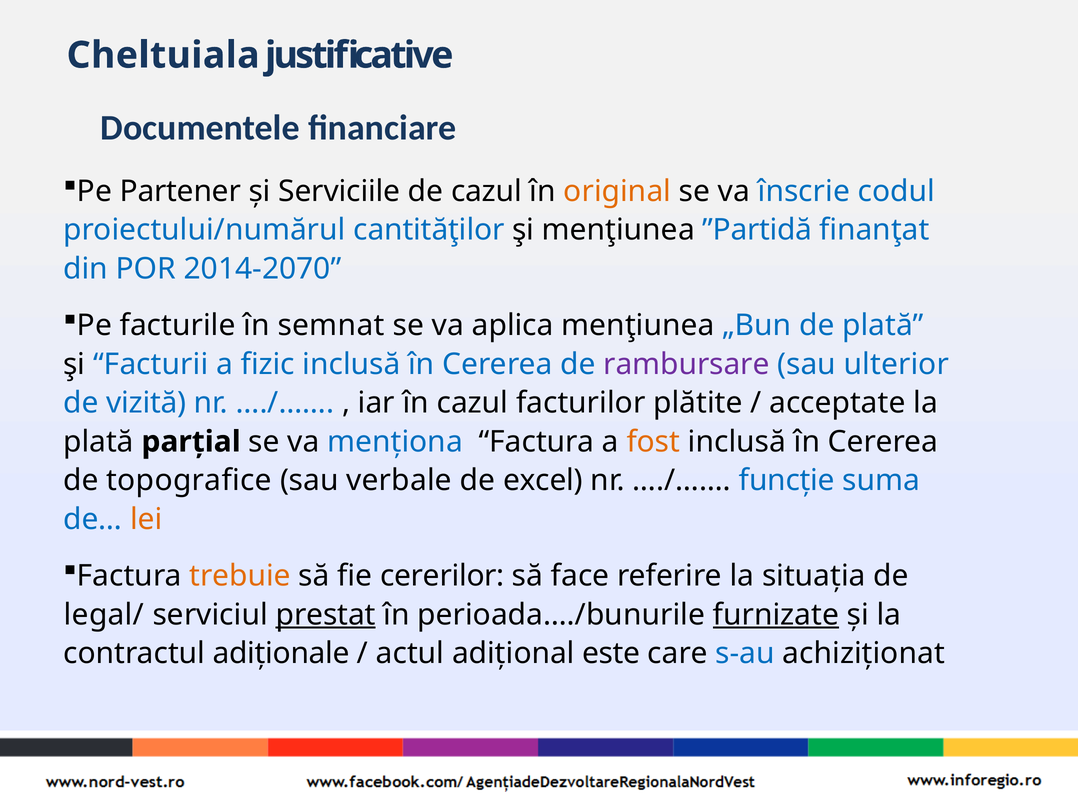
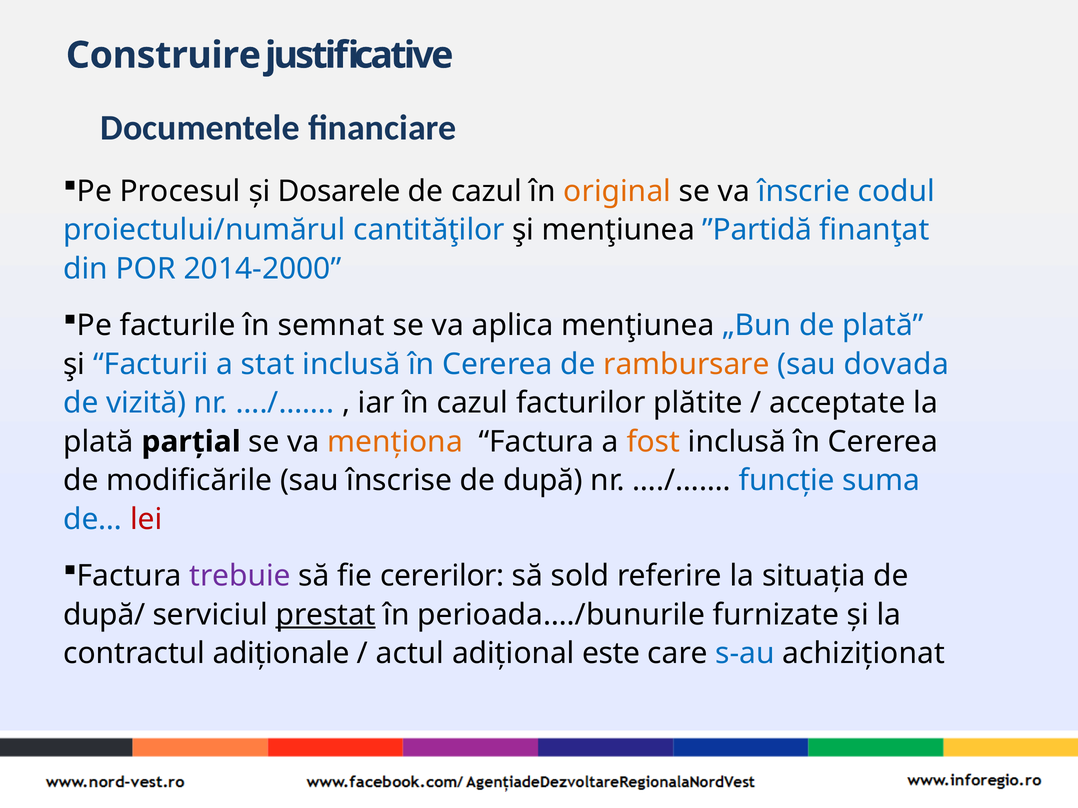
Cheltuiala: Cheltuiala -> Construire
Partener: Partener -> Procesul
Serviciile: Serviciile -> Dosarele
2014-2070: 2014-2070 -> 2014-2000
fizic: fizic -> stat
rambursare colour: purple -> orange
ulterior: ulterior -> dovada
menționa colour: blue -> orange
topografice: topografice -> modificările
verbale: verbale -> înscrise
excel: excel -> după
lei colour: orange -> red
trebuie colour: orange -> purple
face: face -> sold
legal/: legal/ -> după/
furnizate underline: present -> none
